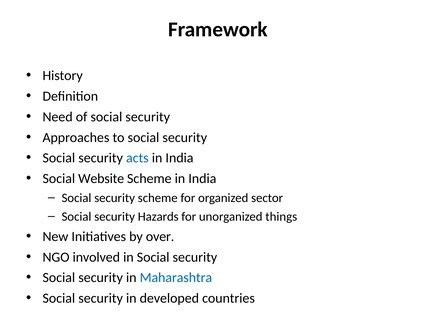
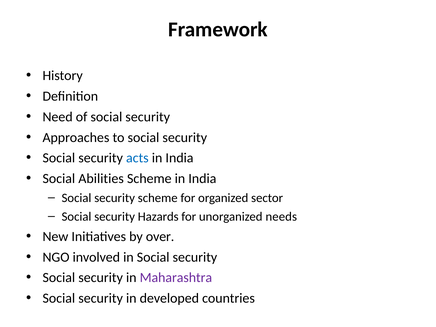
Website: Website -> Abilities
things: things -> needs
Maharashtra colour: blue -> purple
